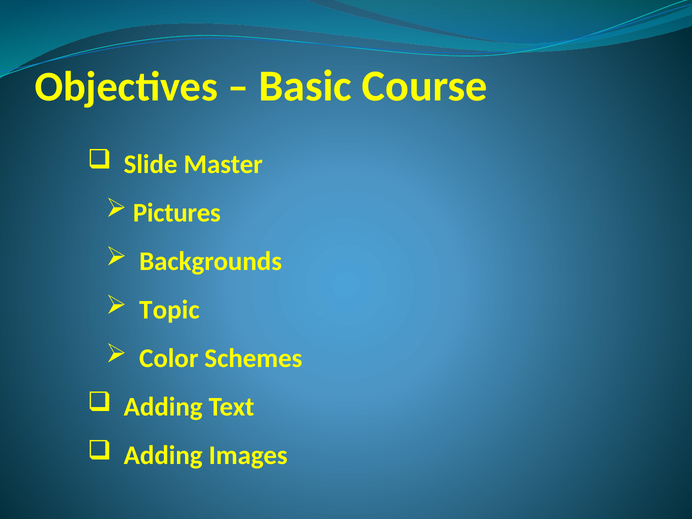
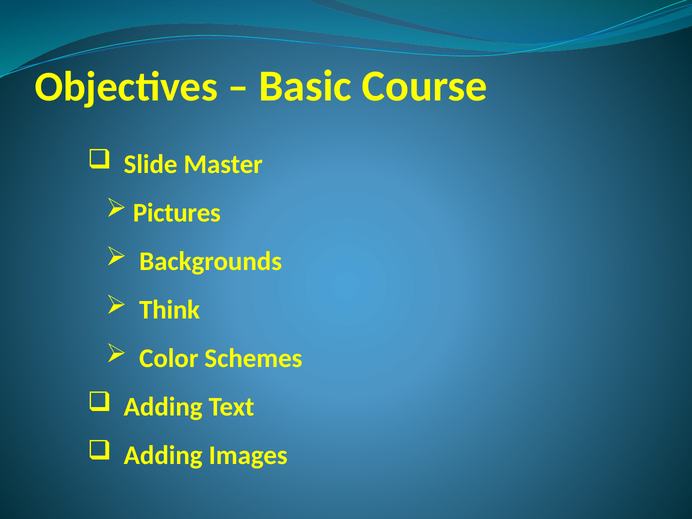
Topic: Topic -> Think
